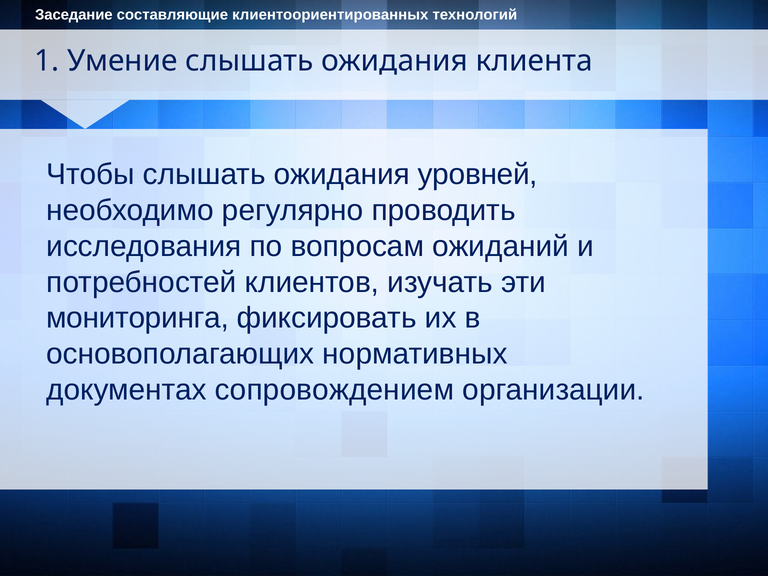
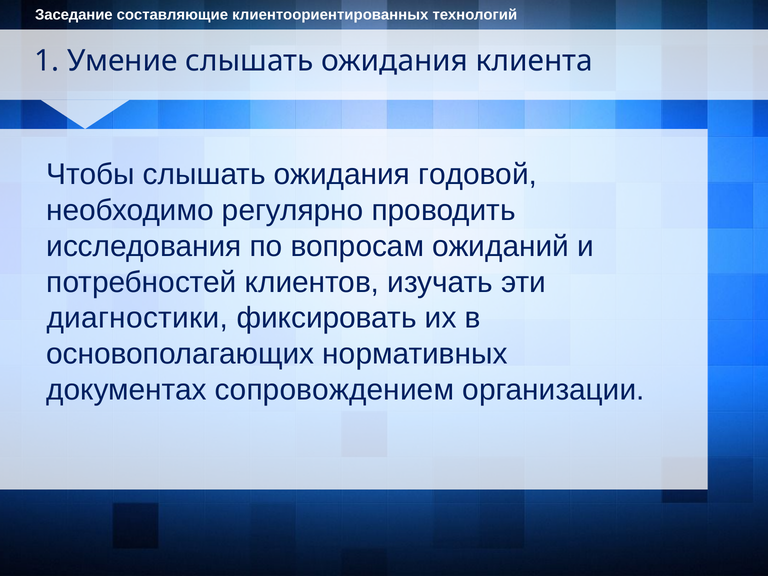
уровней: уровней -> годовой
мониторинга: мониторинга -> диагностики
